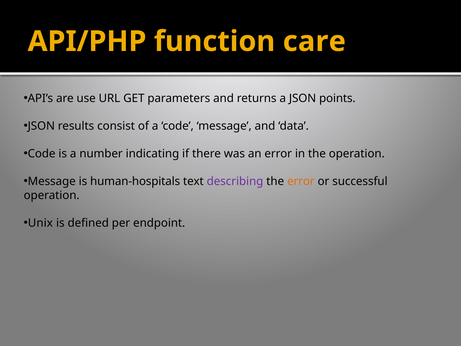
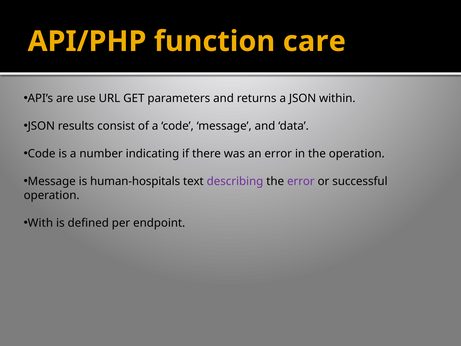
points: points -> within
error at (301, 181) colour: orange -> purple
Unix: Unix -> With
